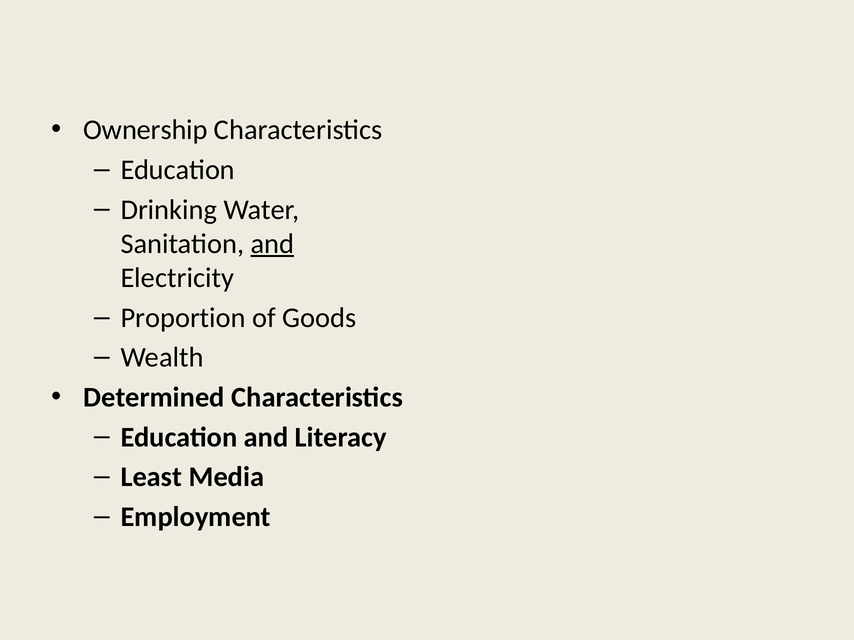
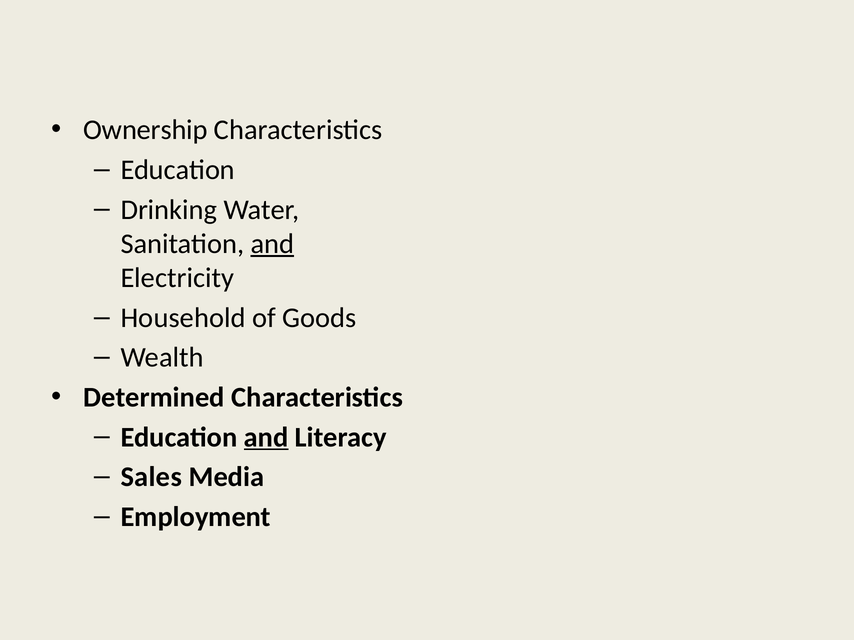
Proportion: Proportion -> Household
and at (266, 437) underline: none -> present
Least: Least -> Sales
